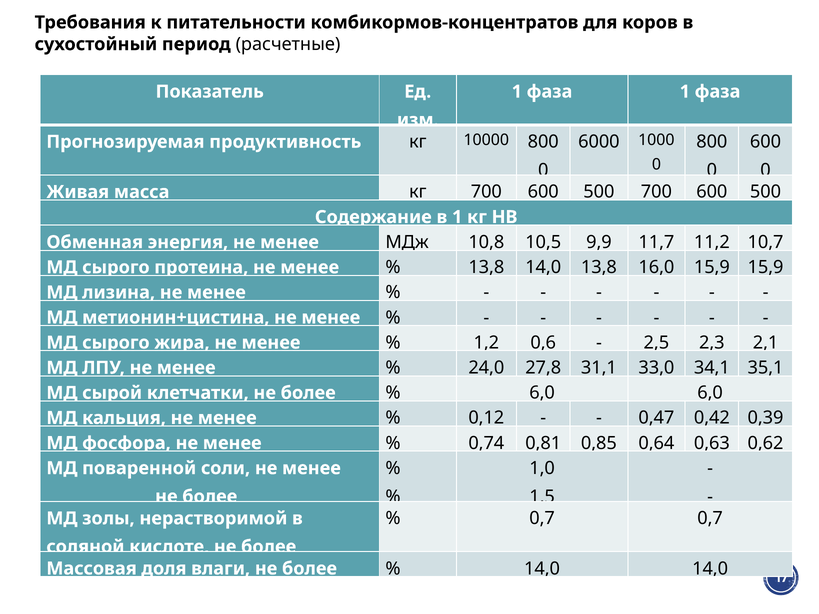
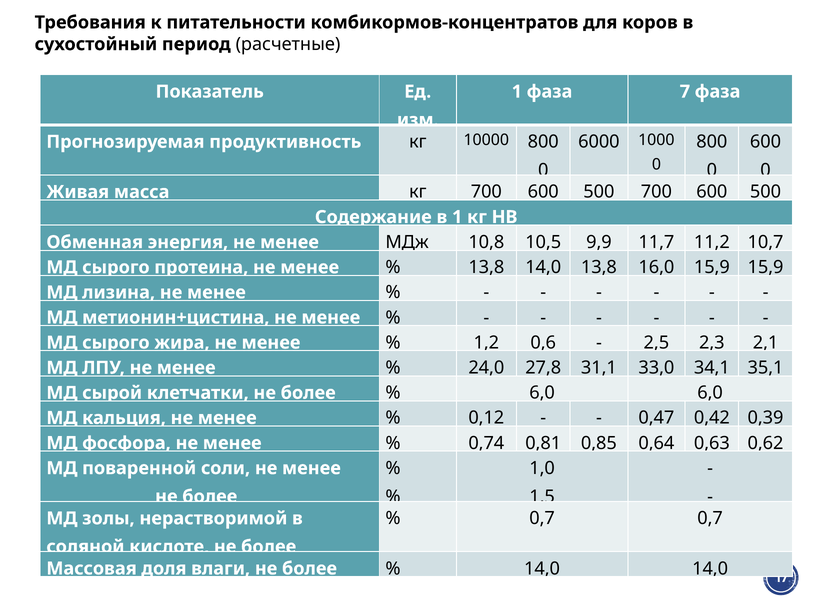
фаза 1: 1 -> 7
